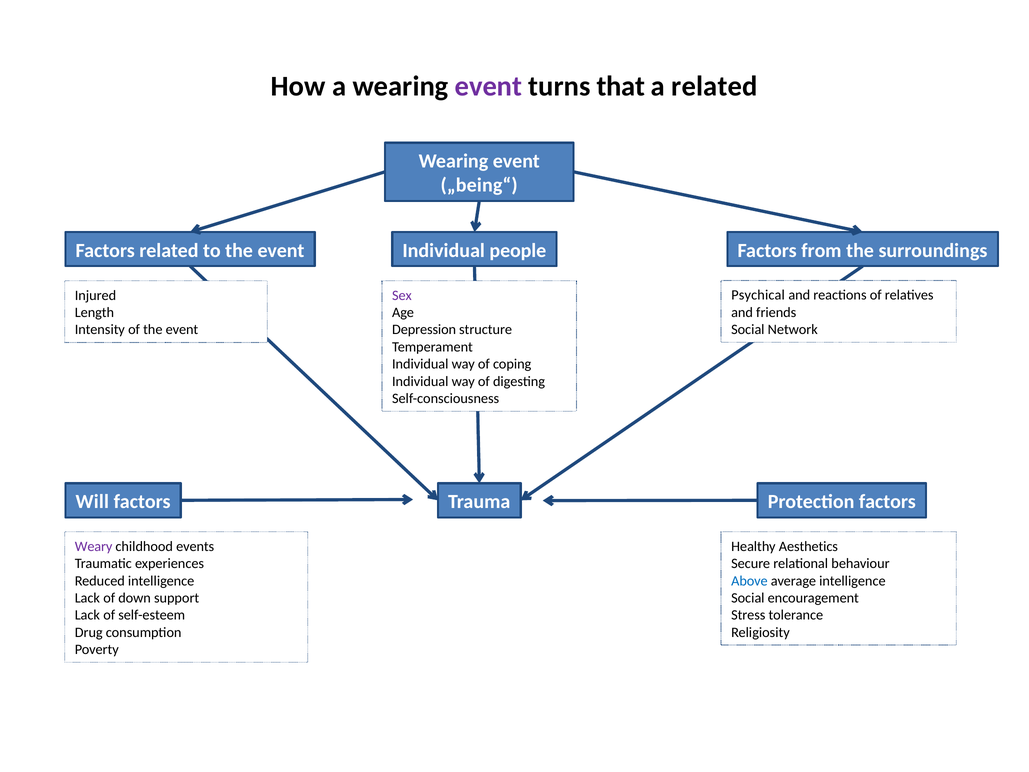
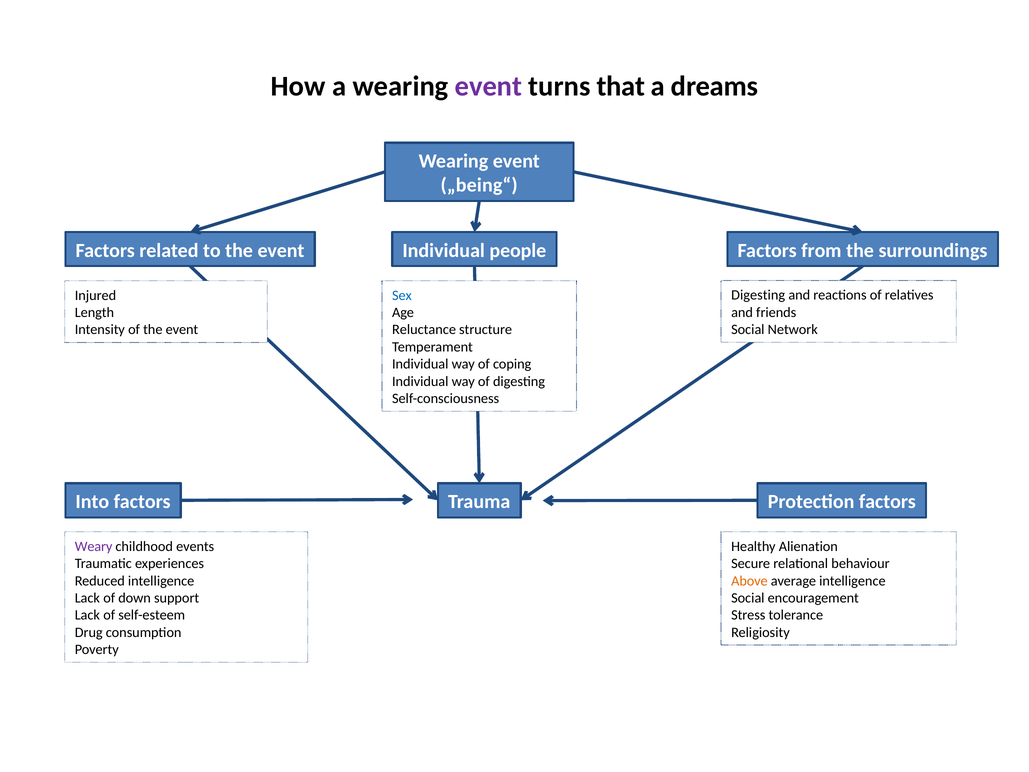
a related: related -> dreams
Psychical at (758, 295): Psychical -> Digesting
Sex colour: purple -> blue
Depression: Depression -> Reluctance
Will: Will -> Into
Aesthetics: Aesthetics -> Alienation
Above colour: blue -> orange
